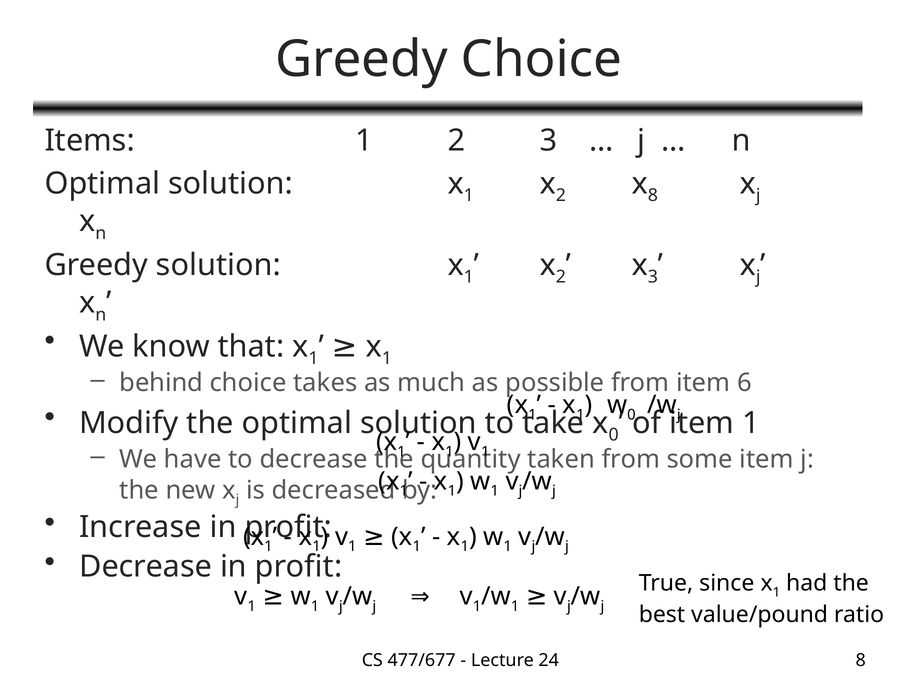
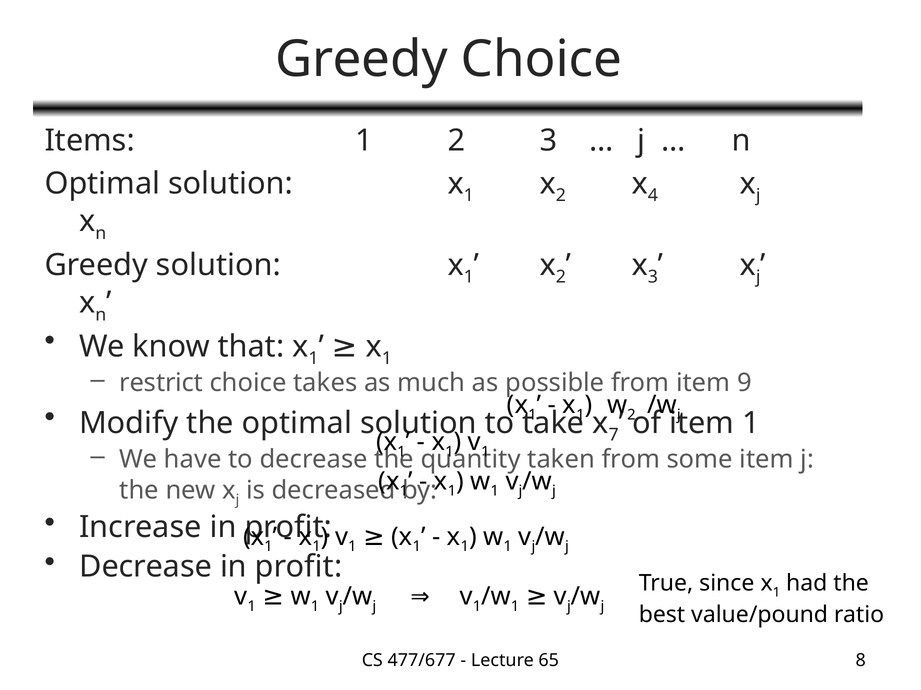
8 at (653, 196): 8 -> 4
behind: behind -> restrict
6: 6 -> 9
0 at (631, 415): 0 -> 2
0 at (614, 435): 0 -> 7
24: 24 -> 65
